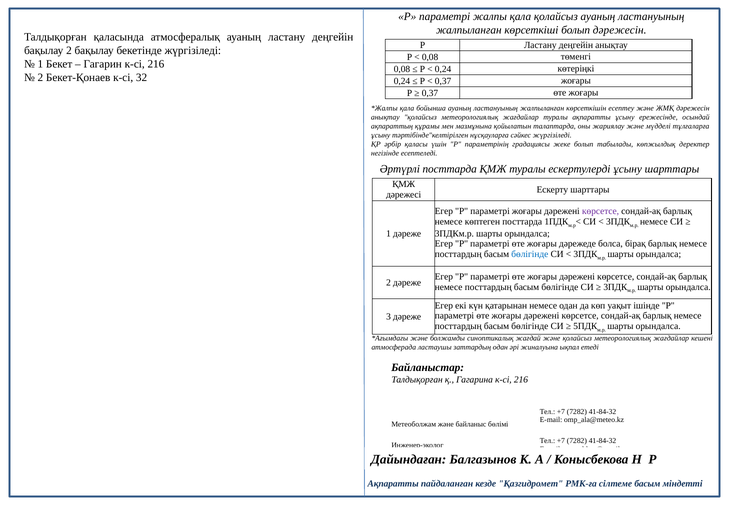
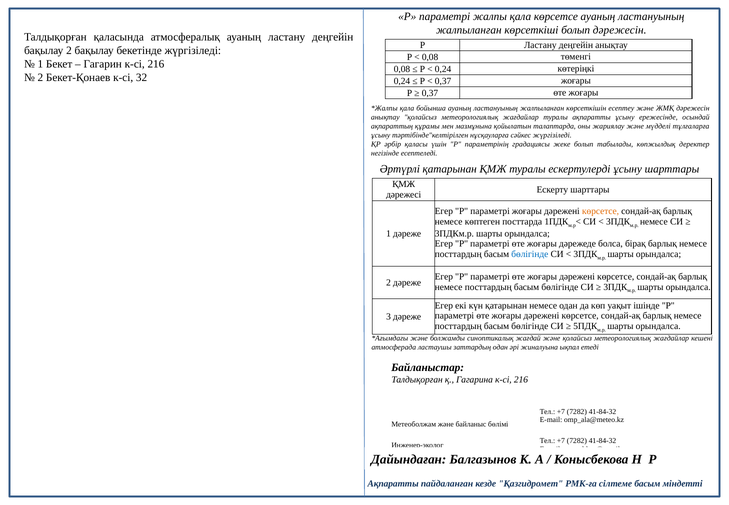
қала қолайсыз: қолайсыз -> көрсетсе
Әртүрлі посттарда: посттарда -> қатарынан
көрсетсе at (601, 211) colour: purple -> orange
